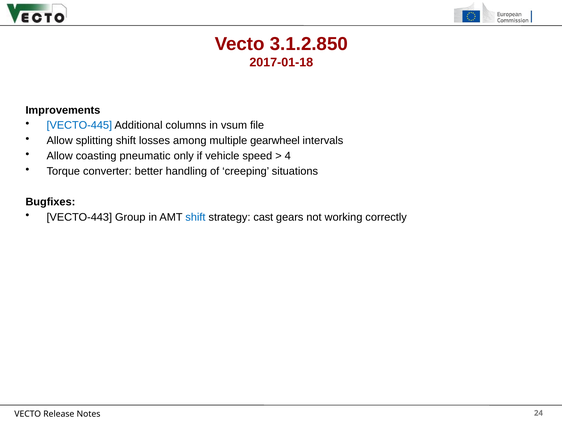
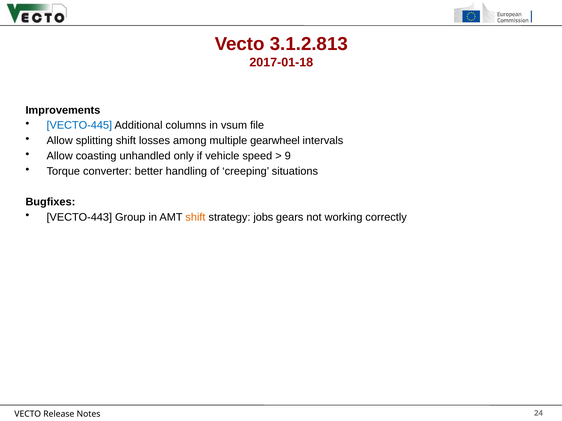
3.1.2.850: 3.1.2.850 -> 3.1.2.813
pneumatic: pneumatic -> unhandled
4: 4 -> 9
shift at (195, 217) colour: blue -> orange
cast: cast -> jobs
